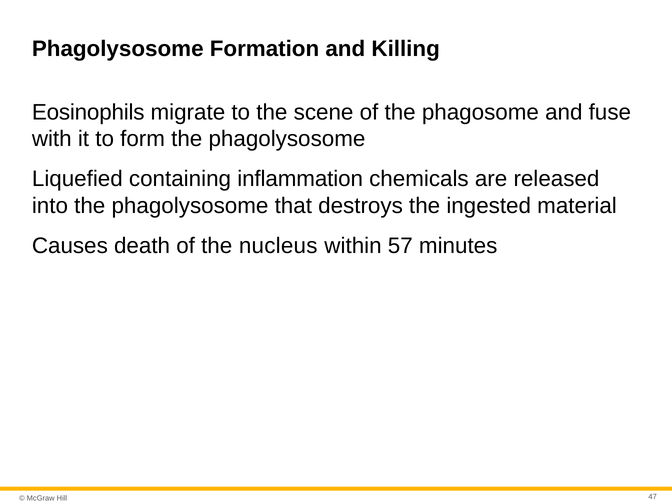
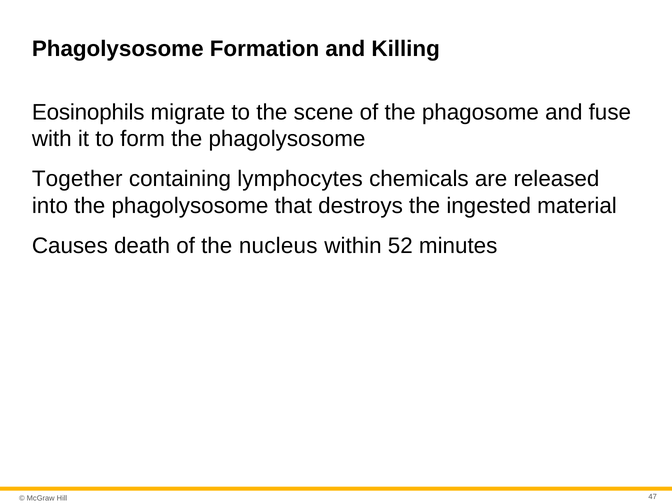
Liquefied: Liquefied -> Together
inflammation: inflammation -> lymphocytes
57: 57 -> 52
